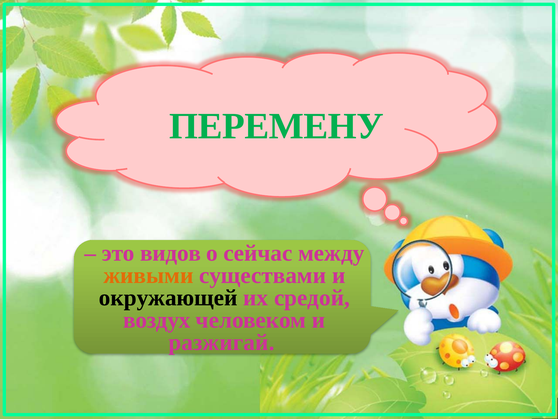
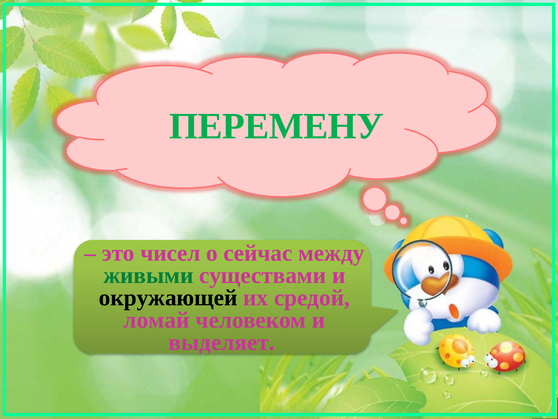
видов: видов -> чисел
живыми colour: orange -> green
воздух: воздух -> ломай
разжигай: разжигай -> выделяет
